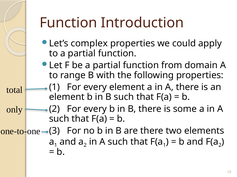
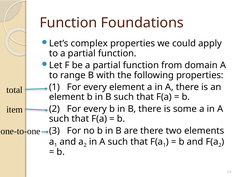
Introduction: Introduction -> Foundations
only: only -> item
